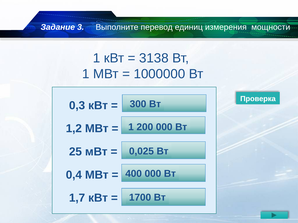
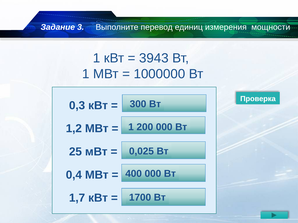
3138: 3138 -> 3943
